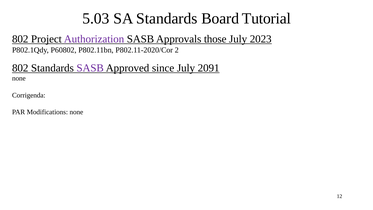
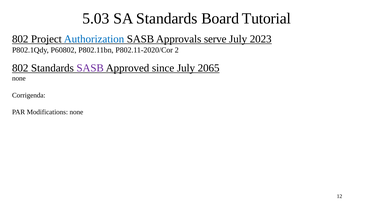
Authorization colour: purple -> blue
those: those -> serve
2091: 2091 -> 2065
